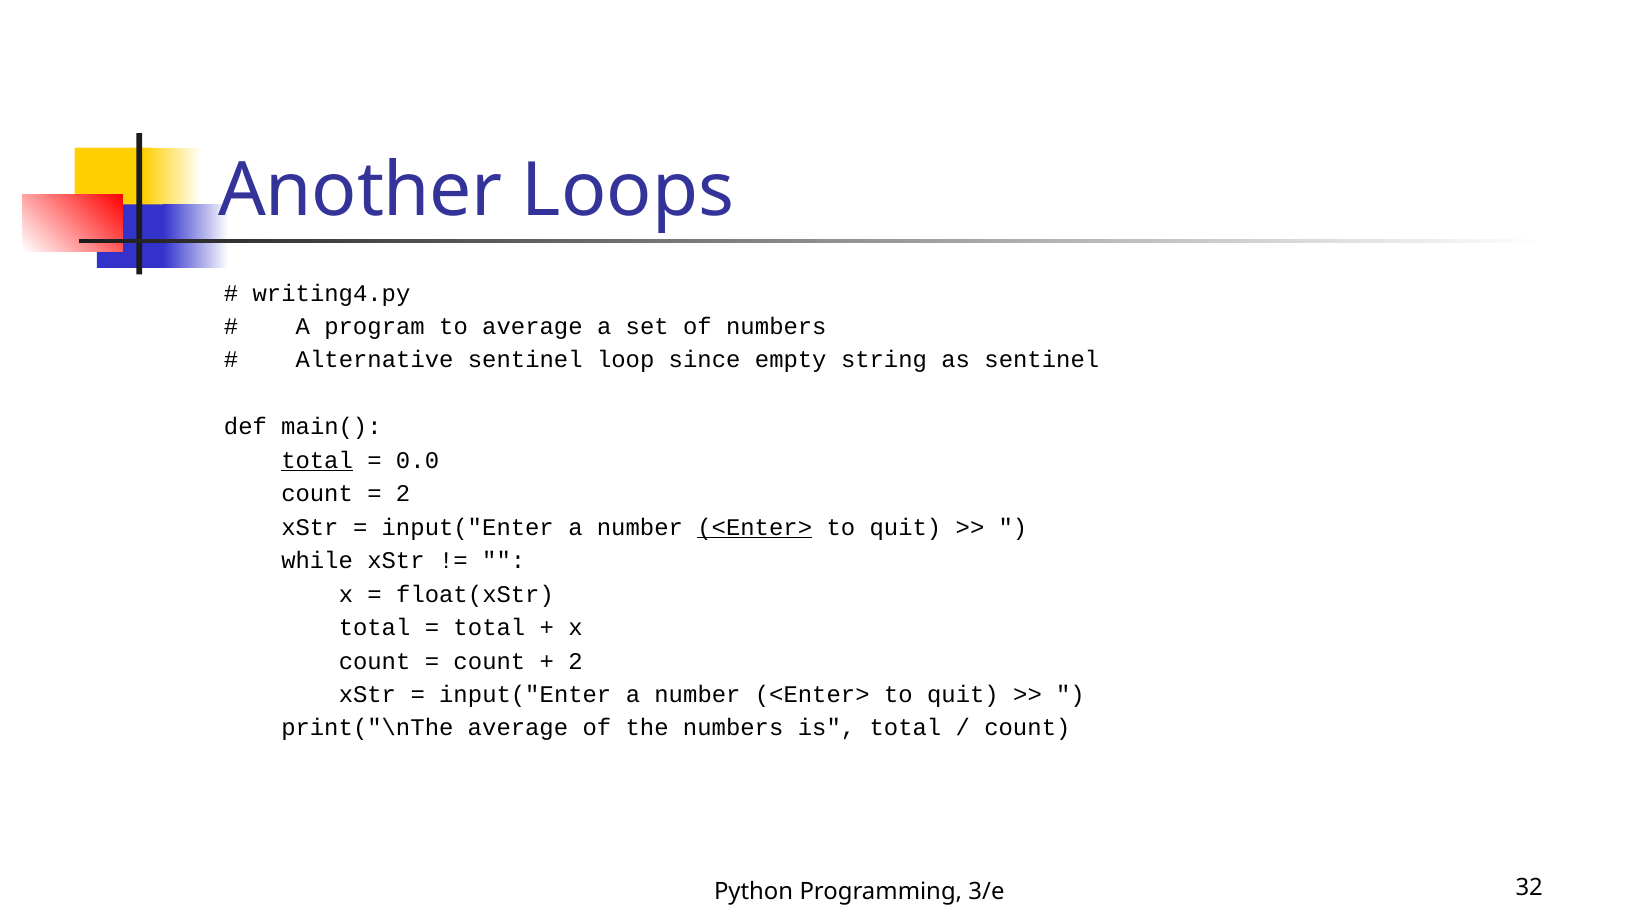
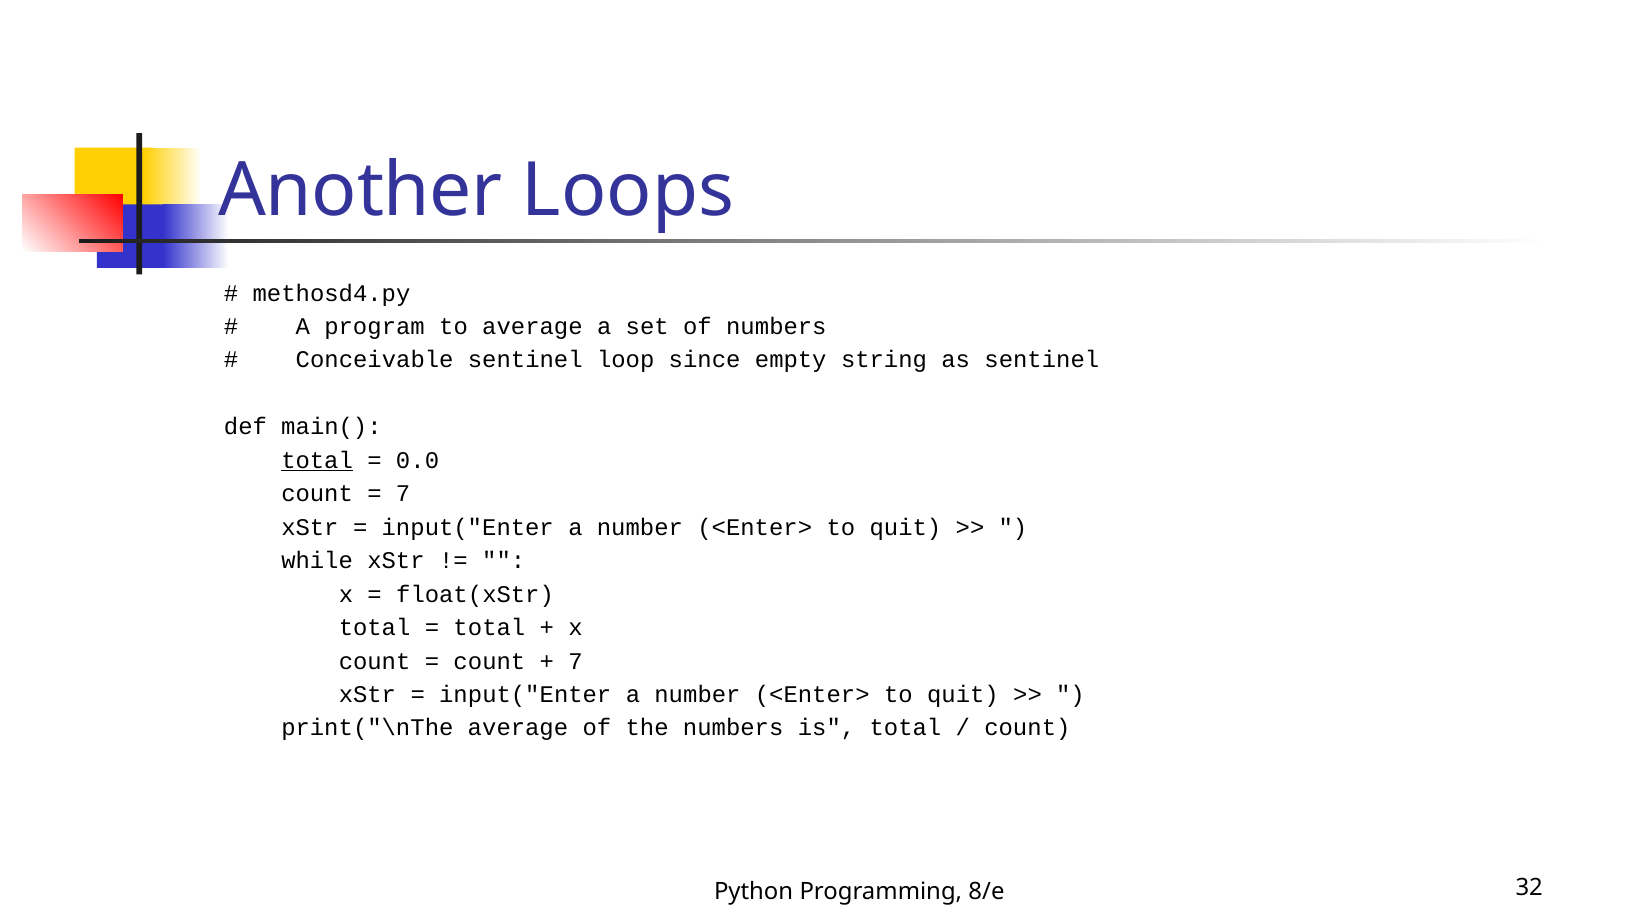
writing4.py: writing4.py -> methosd4.py
Alternative: Alternative -> Conceivable
2 at (403, 494): 2 -> 7
<Enter> at (755, 527) underline: present -> none
2 at (576, 661): 2 -> 7
3/e: 3/e -> 8/e
